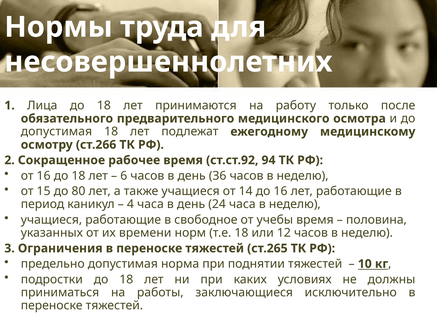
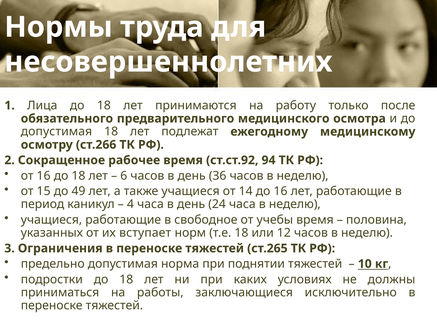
80: 80 -> 49
времени: времени -> вступает
